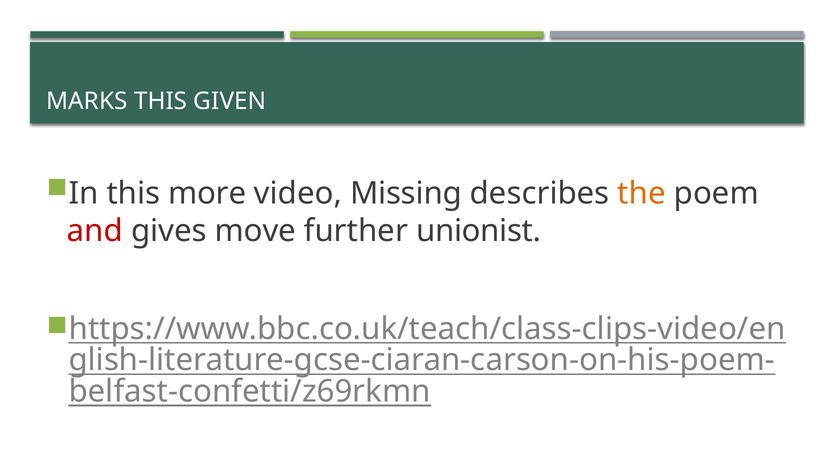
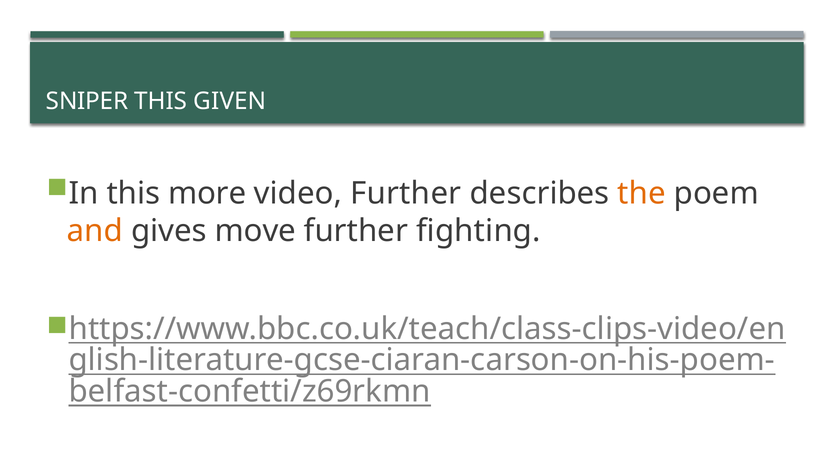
MARKS: MARKS -> SNIPER
video Missing: Missing -> Further
and colour: red -> orange
unionist: unionist -> fighting
